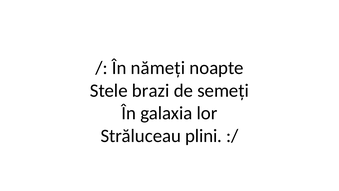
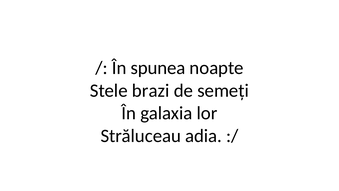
nămeți: nămeți -> spunea
plini: plini -> adia
